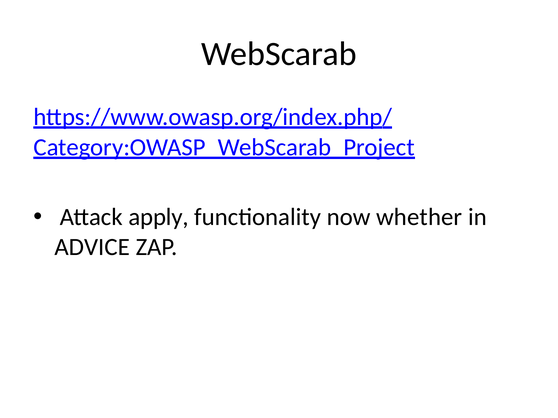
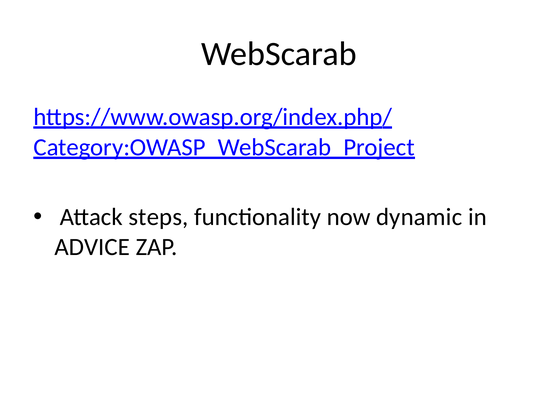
apply: apply -> steps
whether: whether -> dynamic
